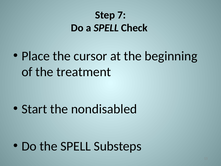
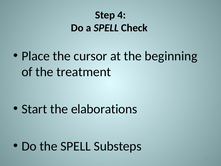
7: 7 -> 4
nondisabled: nondisabled -> elaborations
